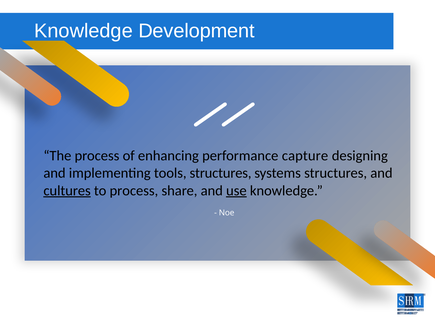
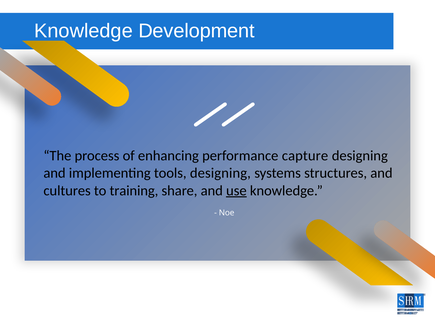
tools structures: structures -> designing
cultures underline: present -> none
to process: process -> training
